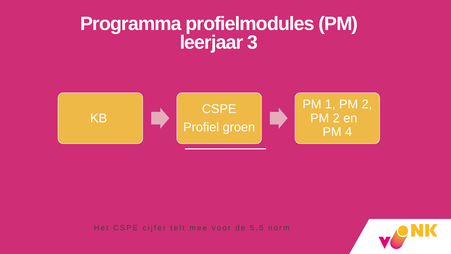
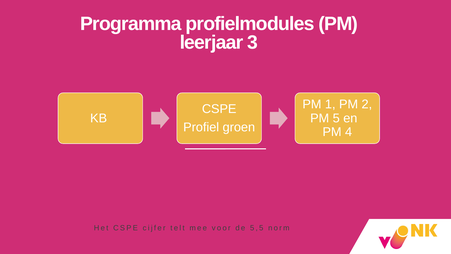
2 at (336, 118): 2 -> 5
